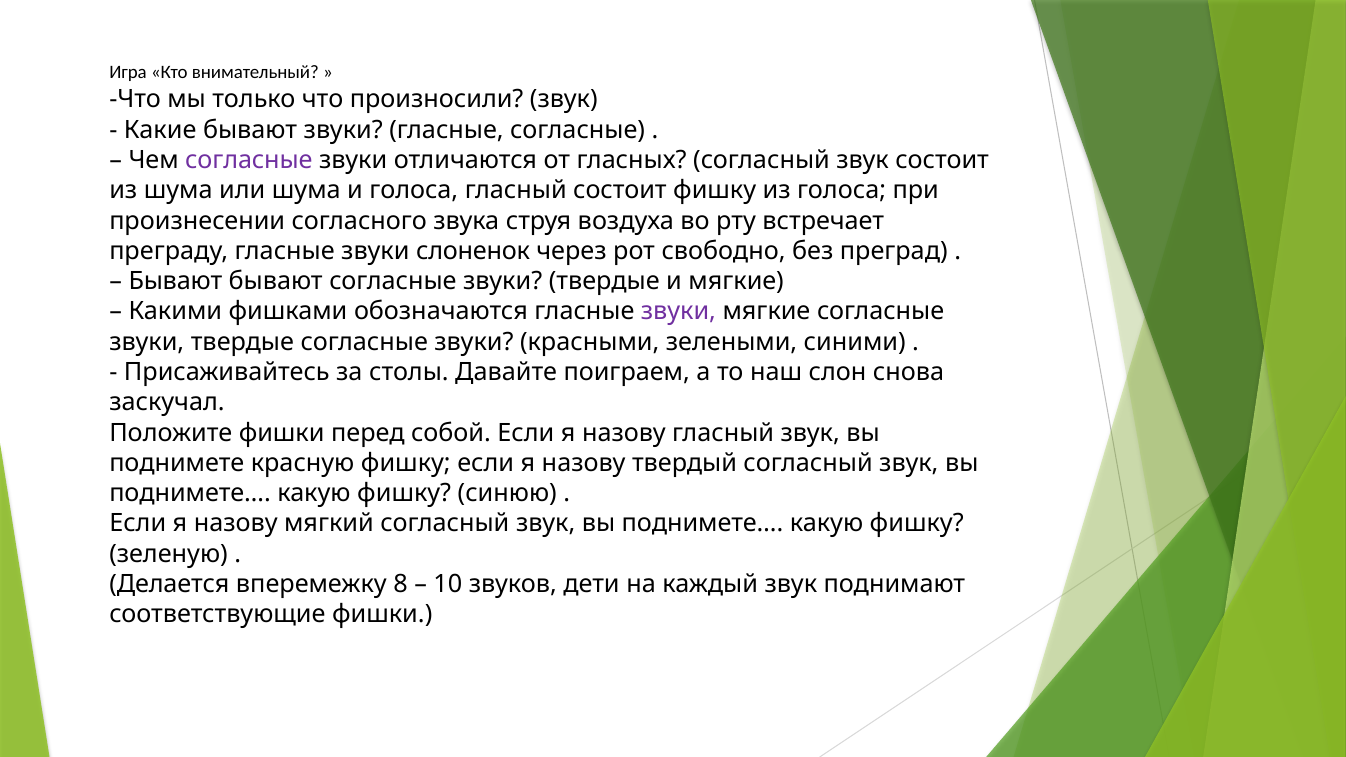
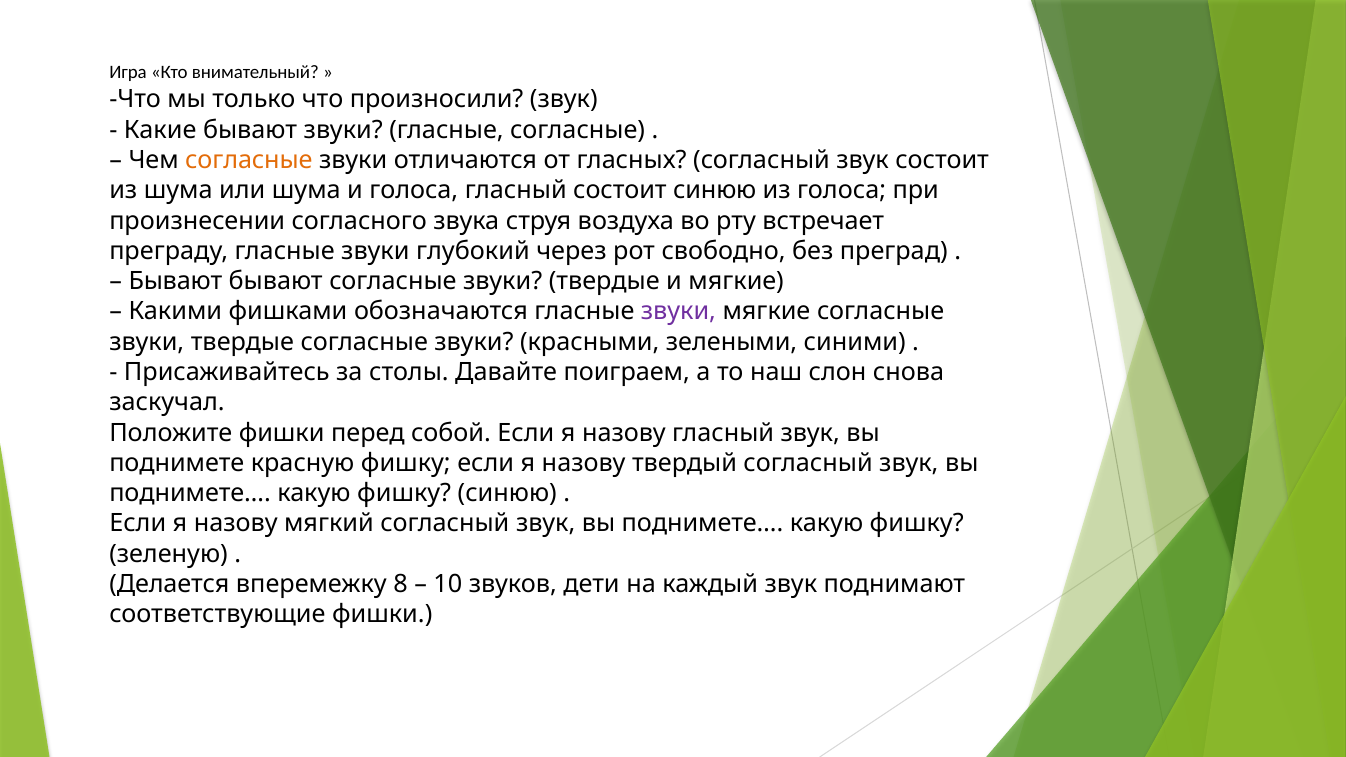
согласные at (249, 160) colour: purple -> orange
состоит фишку: фишку -> синюю
слоненок: слоненок -> глубокий
